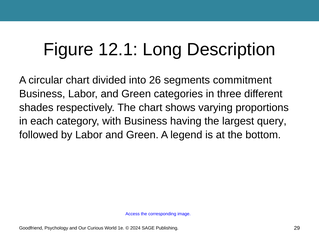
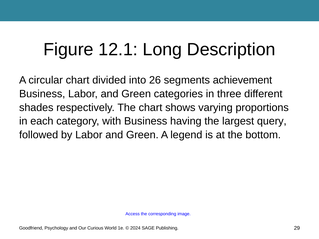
commitment: commitment -> achievement
